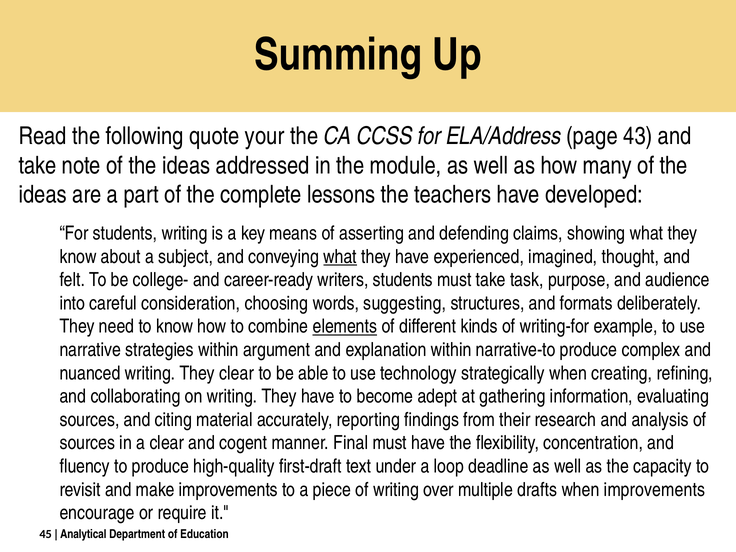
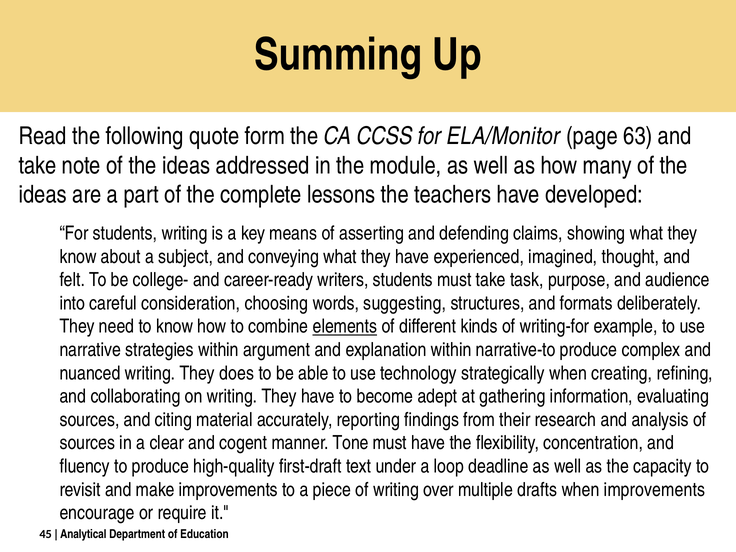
your: your -> form
ELA/Address: ELA/Address -> ELA/Monitor
43: 43 -> 63
what at (340, 257) underline: present -> none
They clear: clear -> does
Final: Final -> Tone
